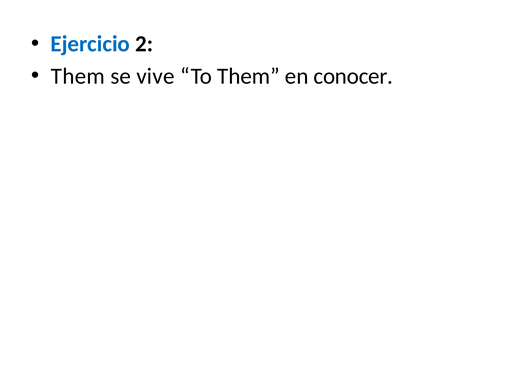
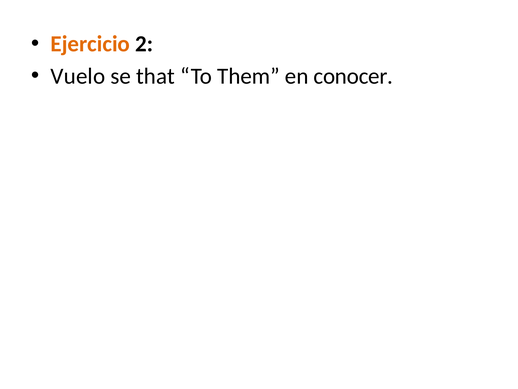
Ejercicio colour: blue -> orange
Them at (78, 76): Them -> Vuelo
vive: vive -> that
